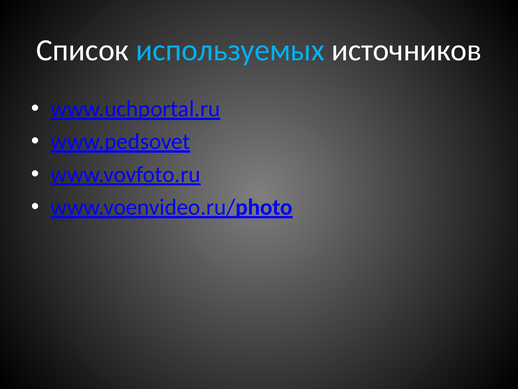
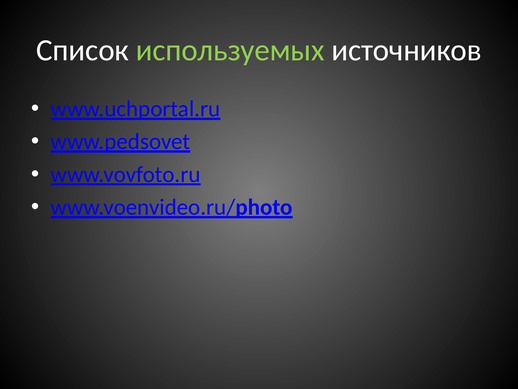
используемых colour: light blue -> light green
